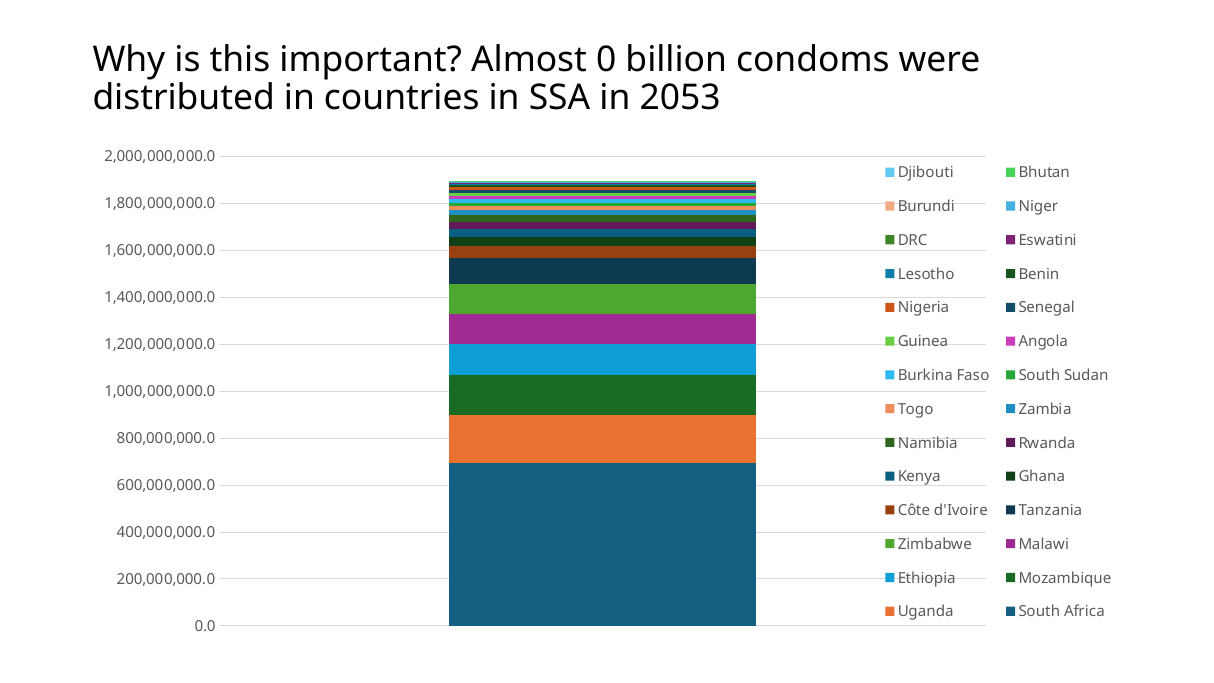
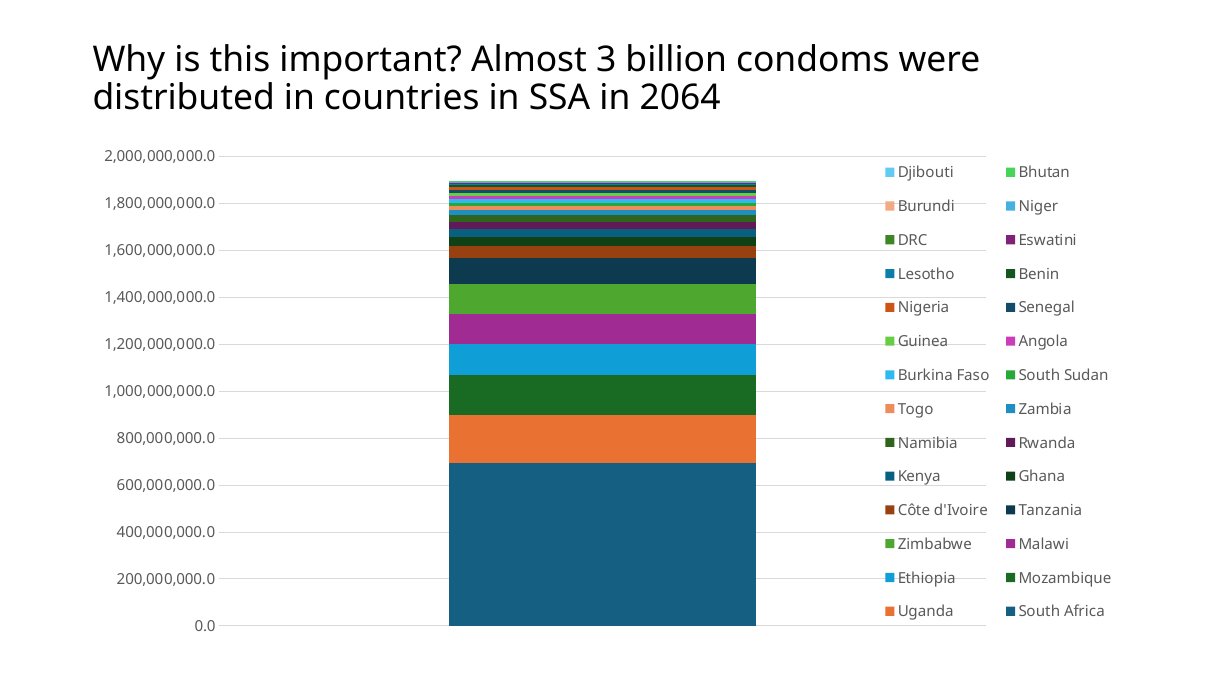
0: 0 -> 3
2053: 2053 -> 2064
